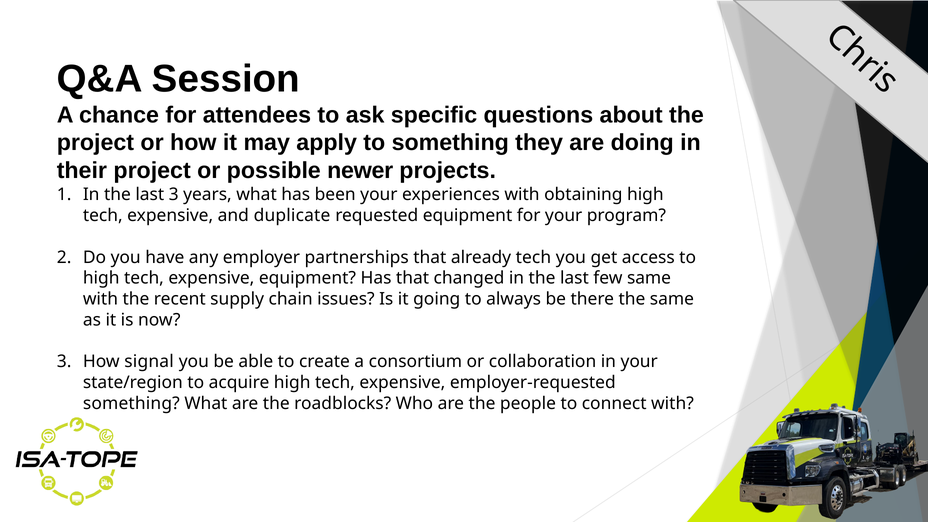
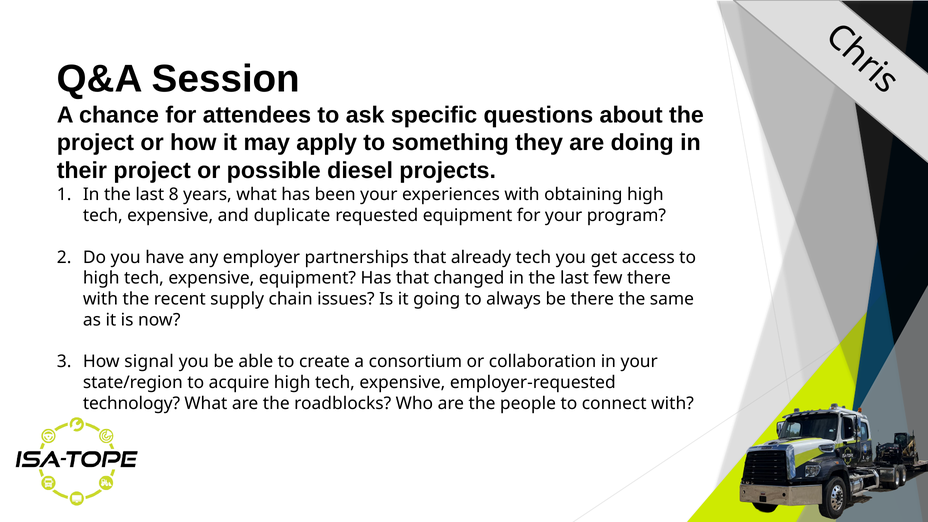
newer: newer -> diesel
last 3: 3 -> 8
few same: same -> there
something at (131, 403): something -> technology
